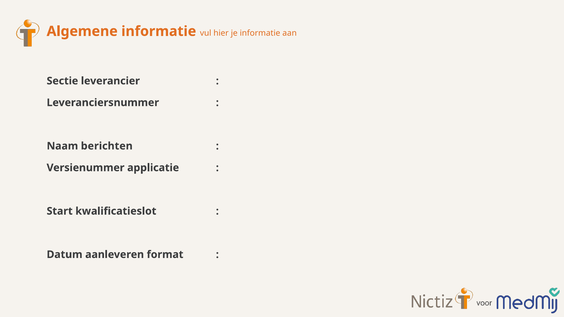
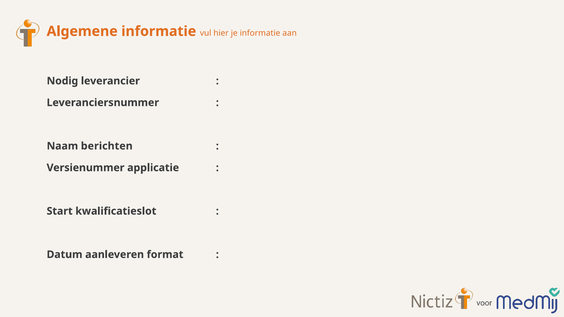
Sectie: Sectie -> Nodig
